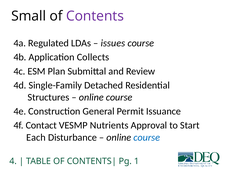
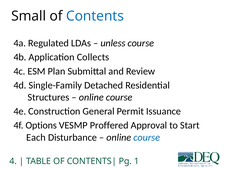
Contents colour: purple -> blue
issues: issues -> unless
Contact: Contact -> Options
Nutrients: Nutrients -> Proffered
